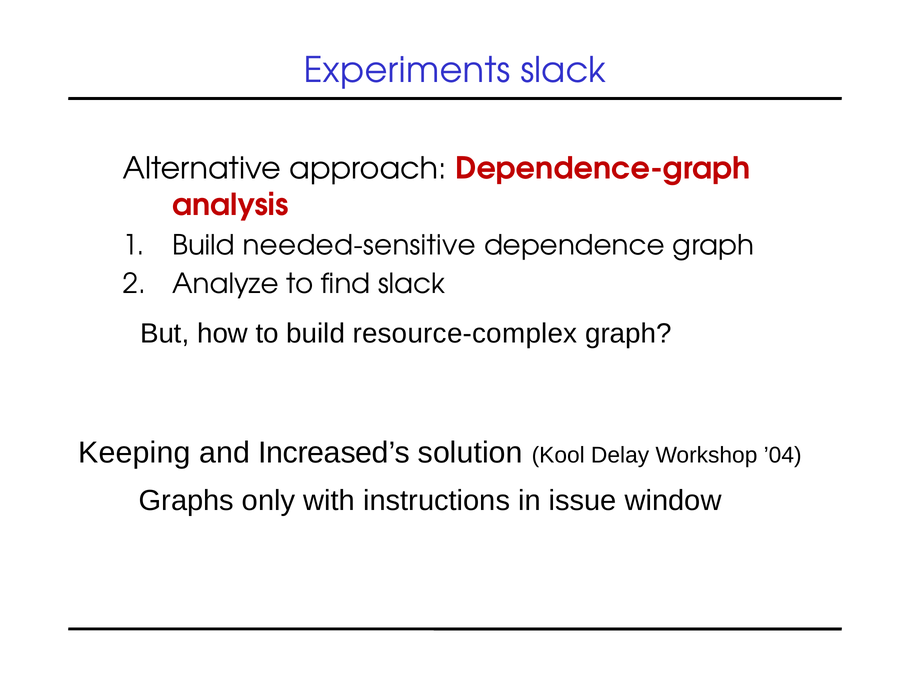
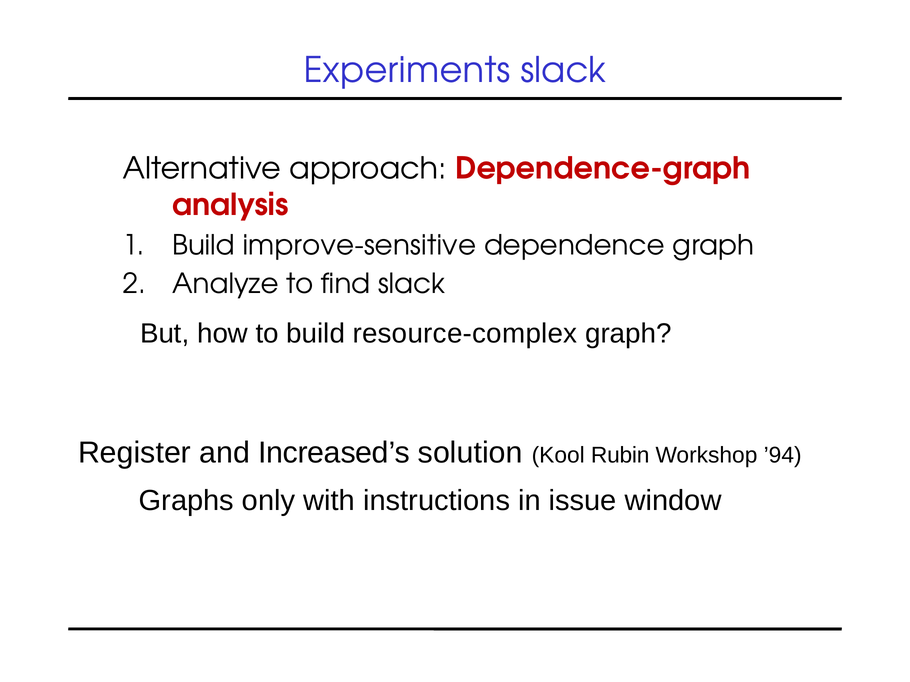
needed-sensitive: needed-sensitive -> improve-sensitive
Keeping: Keeping -> Register
Delay: Delay -> Rubin
’04: ’04 -> ’94
